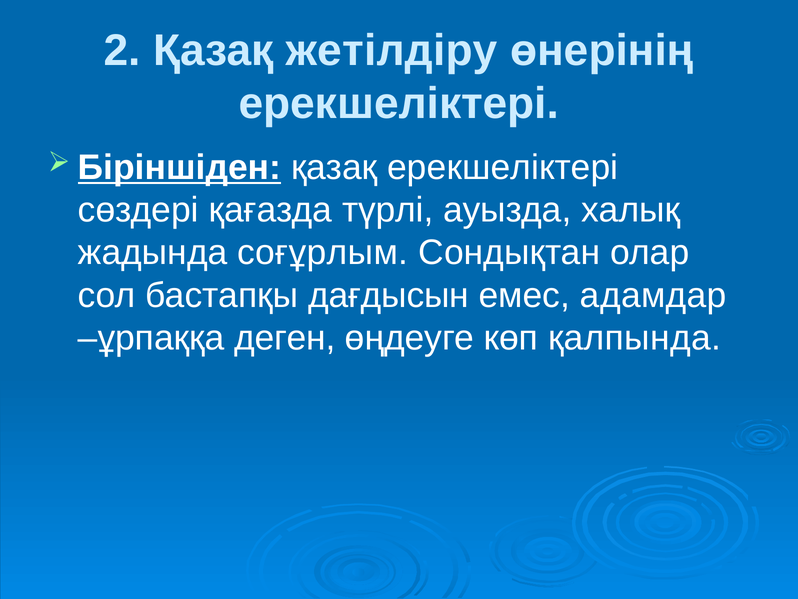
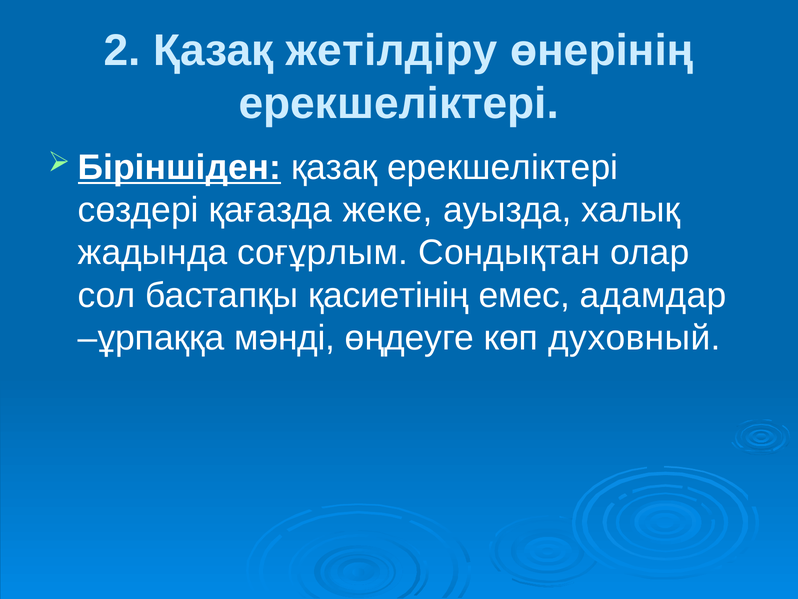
түрлі: түрлі -> жеке
дағдысын: дағдысын -> қасиетінің
деген: деген -> мәнді
қалпында: қалпында -> духовный
